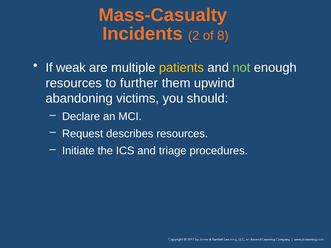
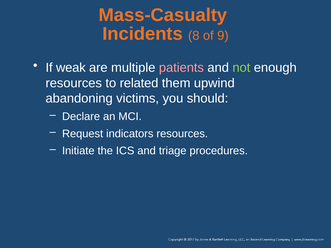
2: 2 -> 8
8: 8 -> 9
patients colour: yellow -> pink
further: further -> related
describes: describes -> indicators
